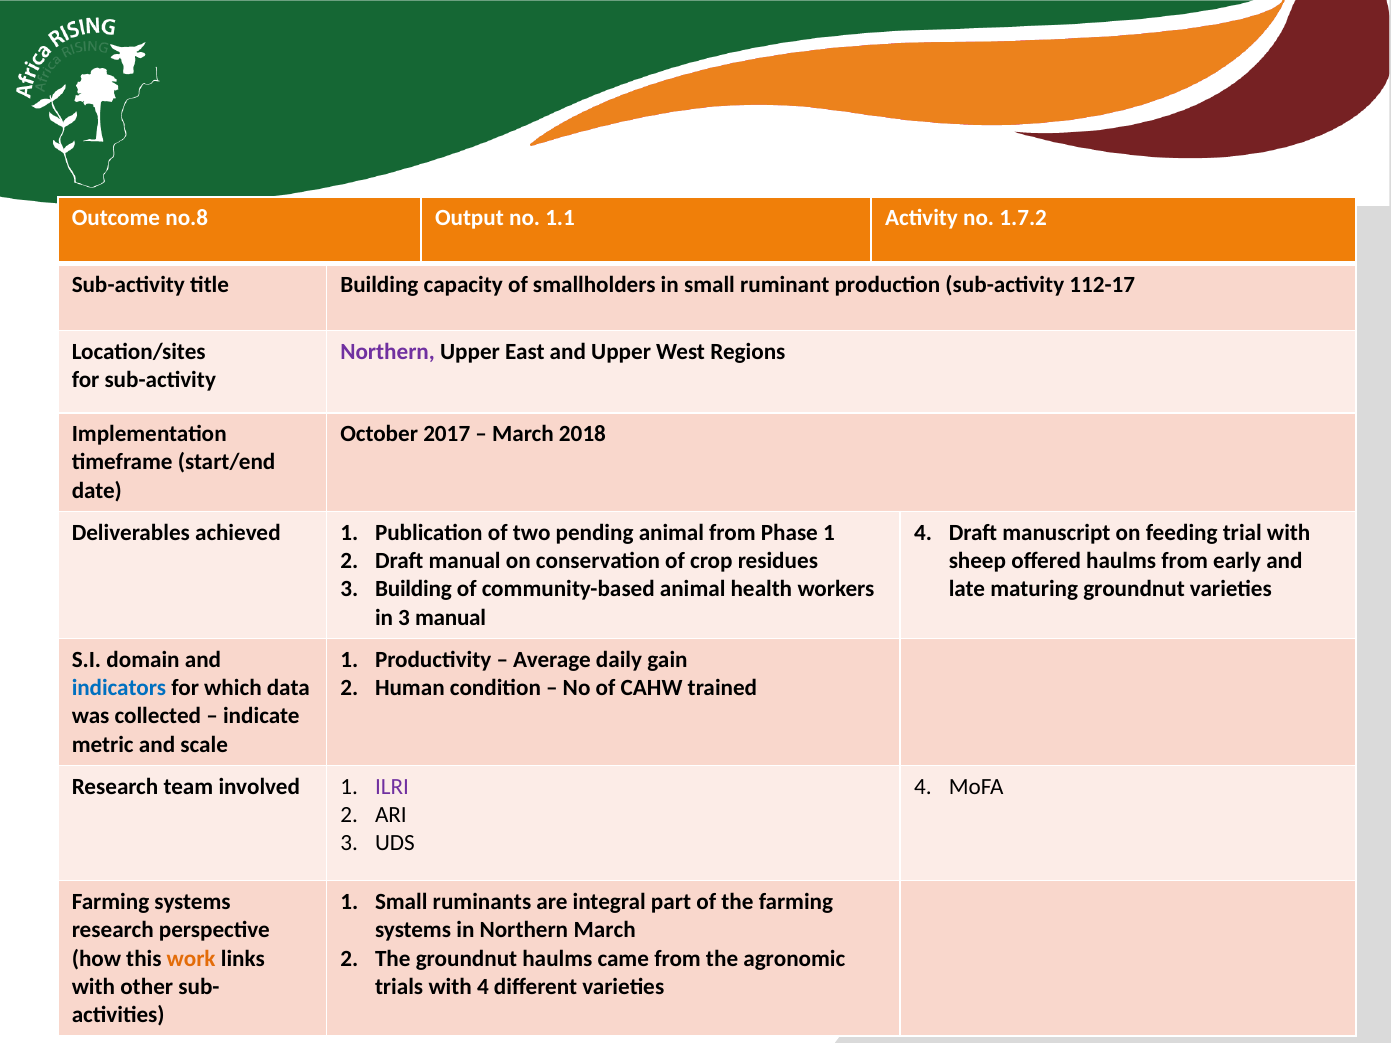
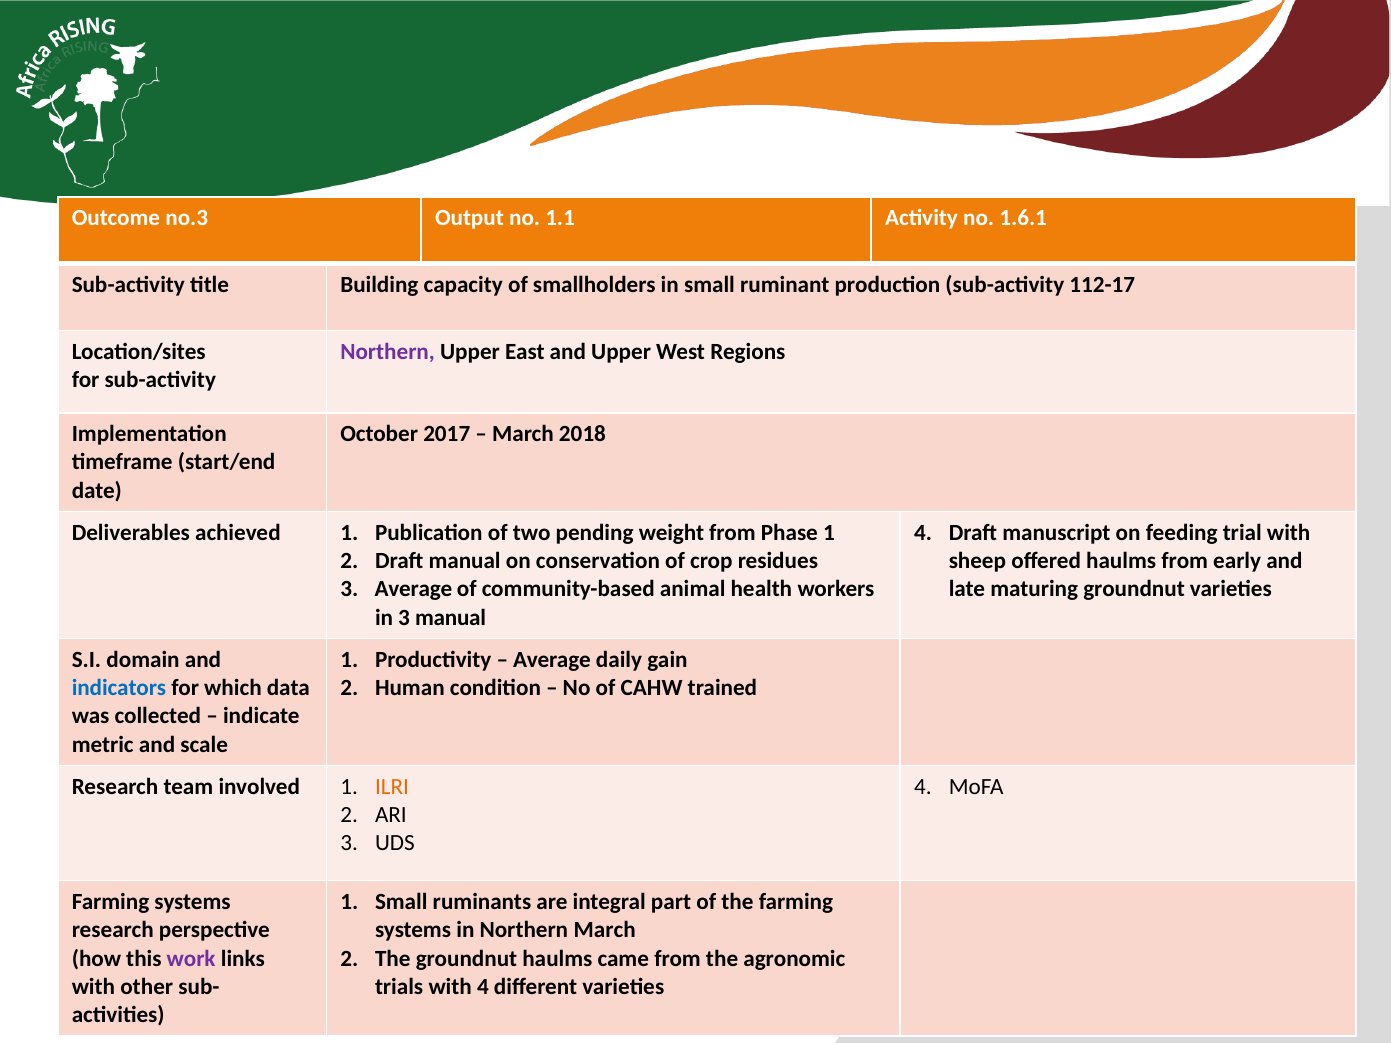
no.8: no.8 -> no.3
1.7.2: 1.7.2 -> 1.6.1
pending animal: animal -> weight
3 Building: Building -> Average
ILRI colour: purple -> orange
work colour: orange -> purple
